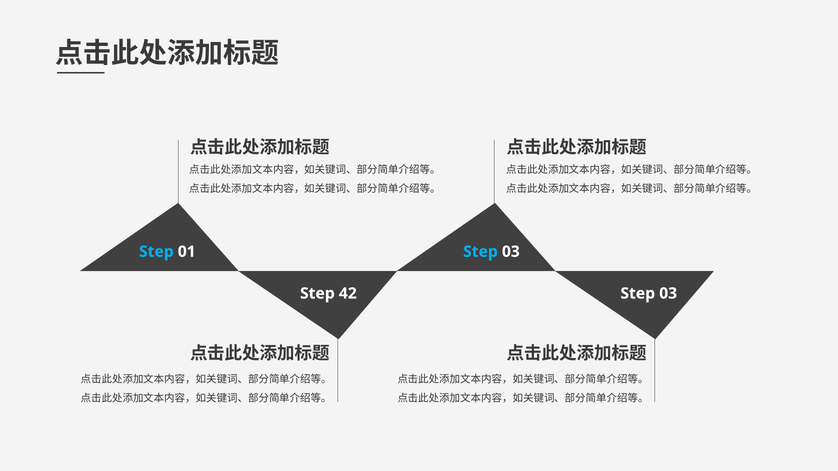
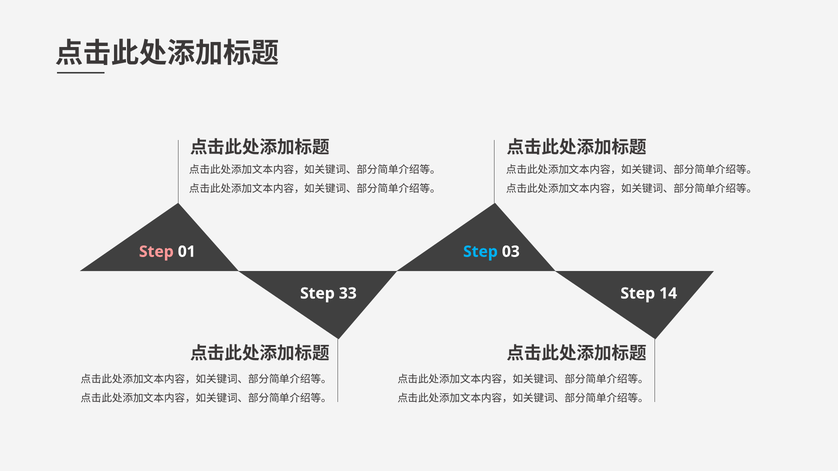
Step at (156, 252) colour: light blue -> pink
42: 42 -> 33
03 at (668, 294): 03 -> 14
